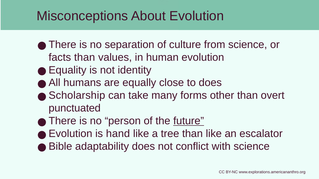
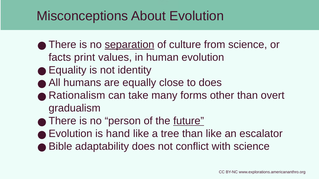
separation underline: none -> present
facts than: than -> print
Scholarship: Scholarship -> Rationalism
punctuated: punctuated -> gradualism
